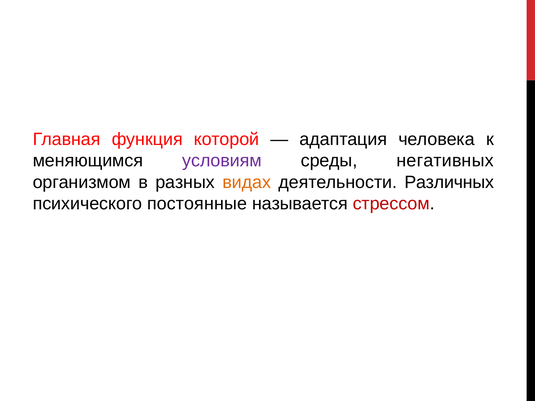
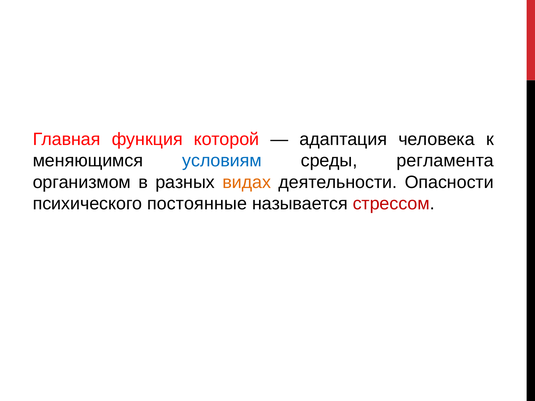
условиям colour: purple -> blue
негативных: негативных -> регламента
Различных: Различных -> Опасности
